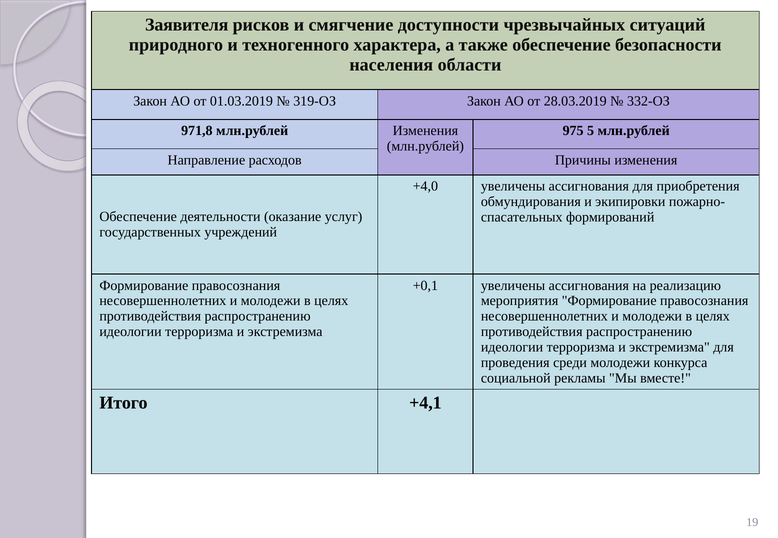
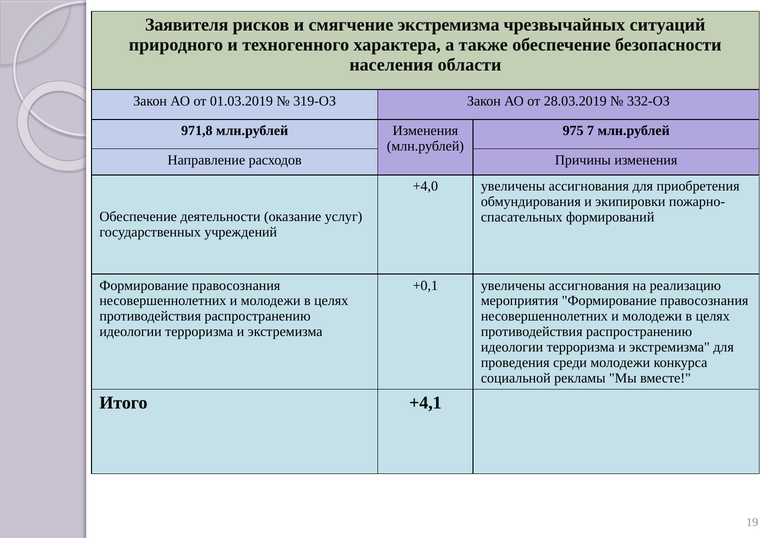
смягчение доступности: доступности -> экстремизма
5: 5 -> 7
